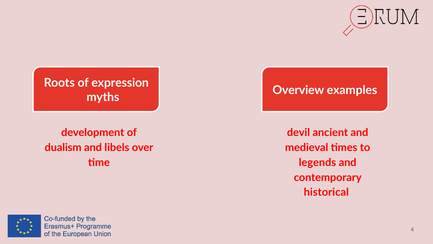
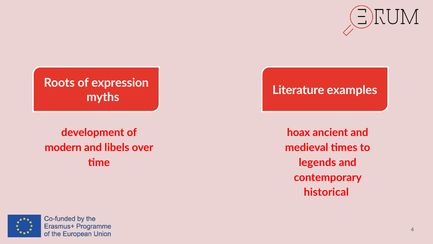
Overview: Overview -> Literature
devil: devil -> hoax
dualism: dualism -> modern
